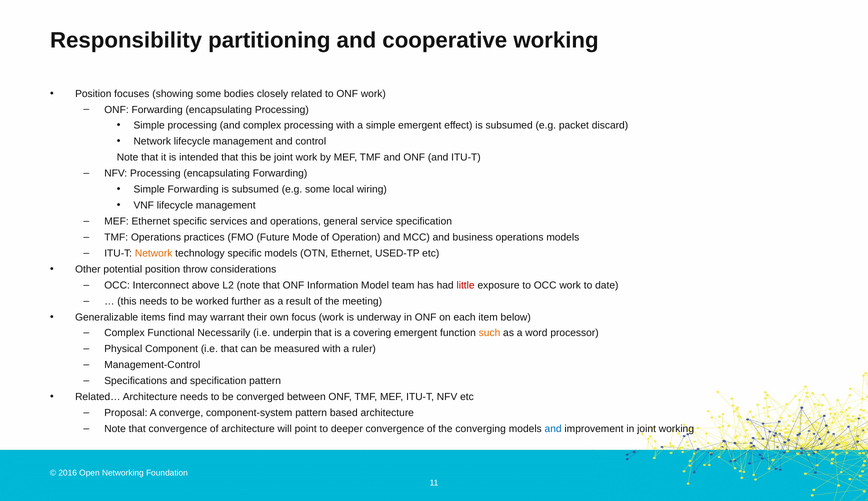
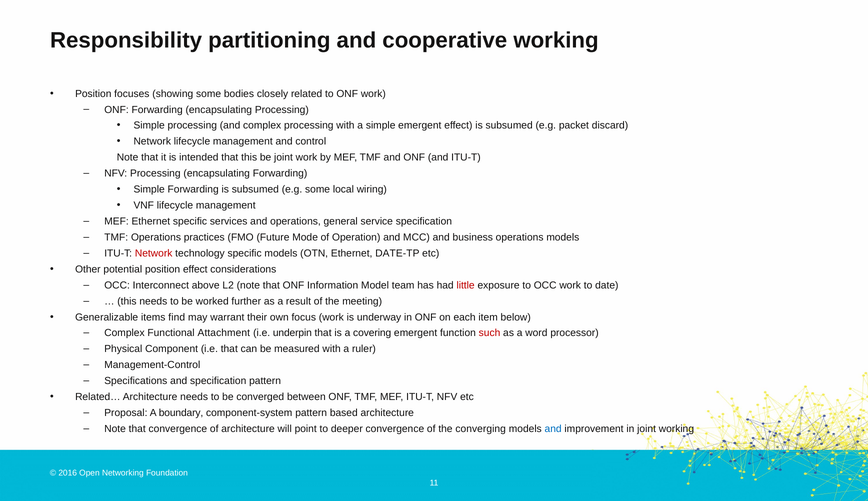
Network at (154, 253) colour: orange -> red
USED-TP: USED-TP -> DATE-TP
position throw: throw -> effect
Necessarily: Necessarily -> Attachment
such colour: orange -> red
converge: converge -> boundary
